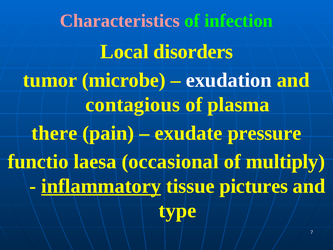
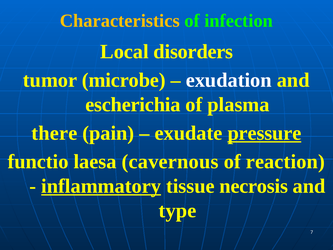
Characteristics colour: pink -> yellow
contagious: contagious -> escherichia
pressure underline: none -> present
occasional: occasional -> cavernous
multiply: multiply -> reaction
pictures: pictures -> necrosis
